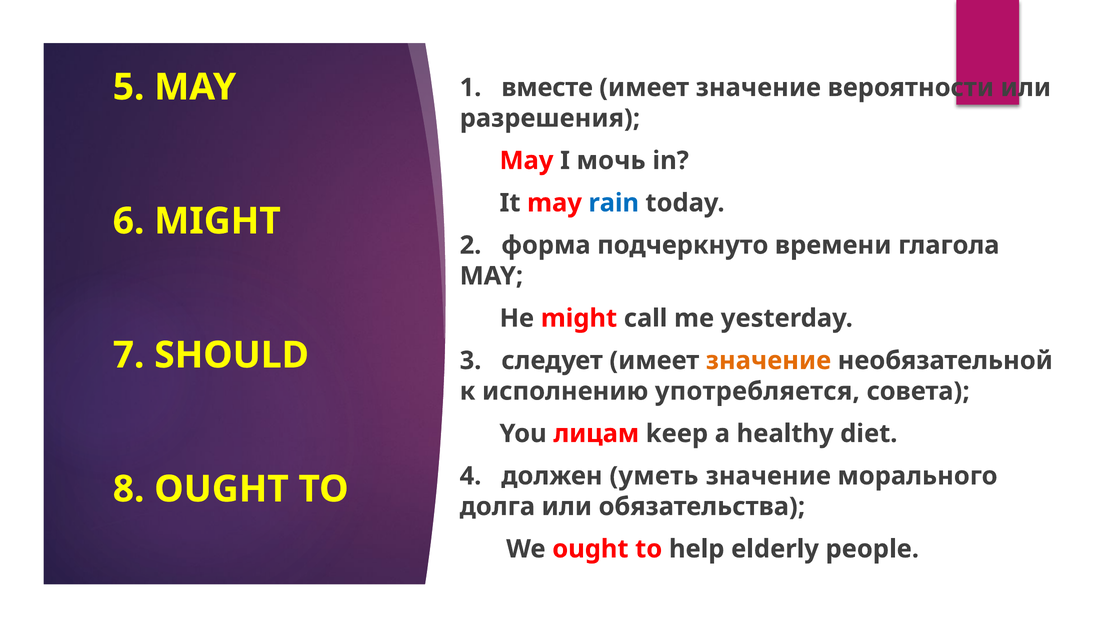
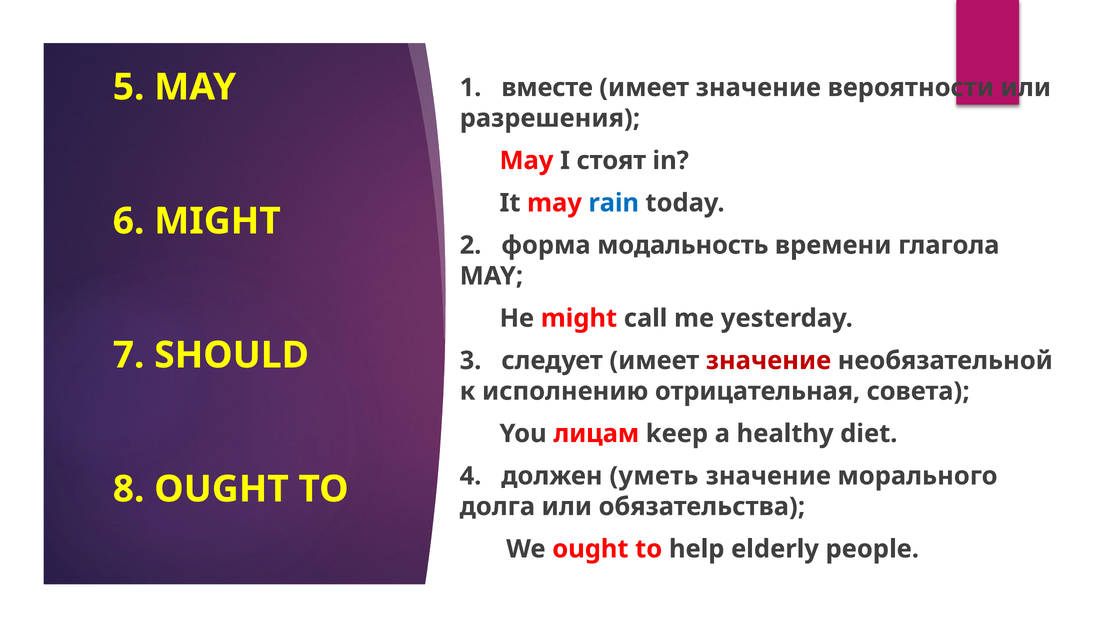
мочь: мочь -> стоят
подчеркнуто: подчеркнуто -> модальность
значение at (768, 361) colour: orange -> red
употребляется: употребляется -> отрицательная
